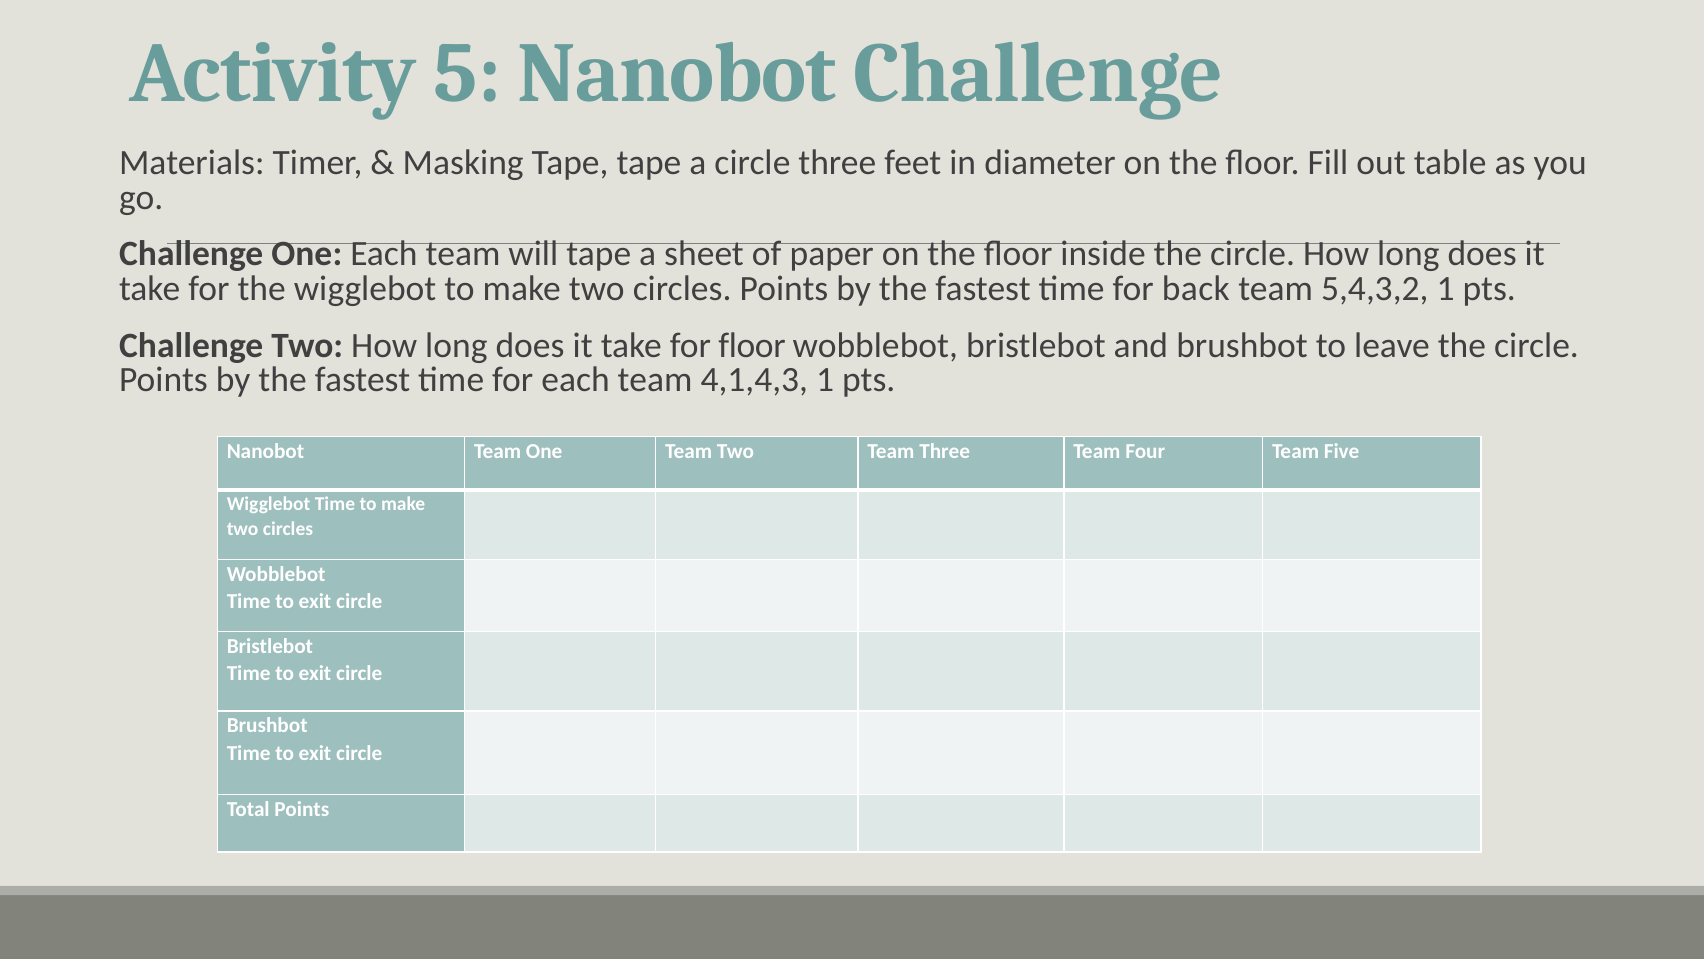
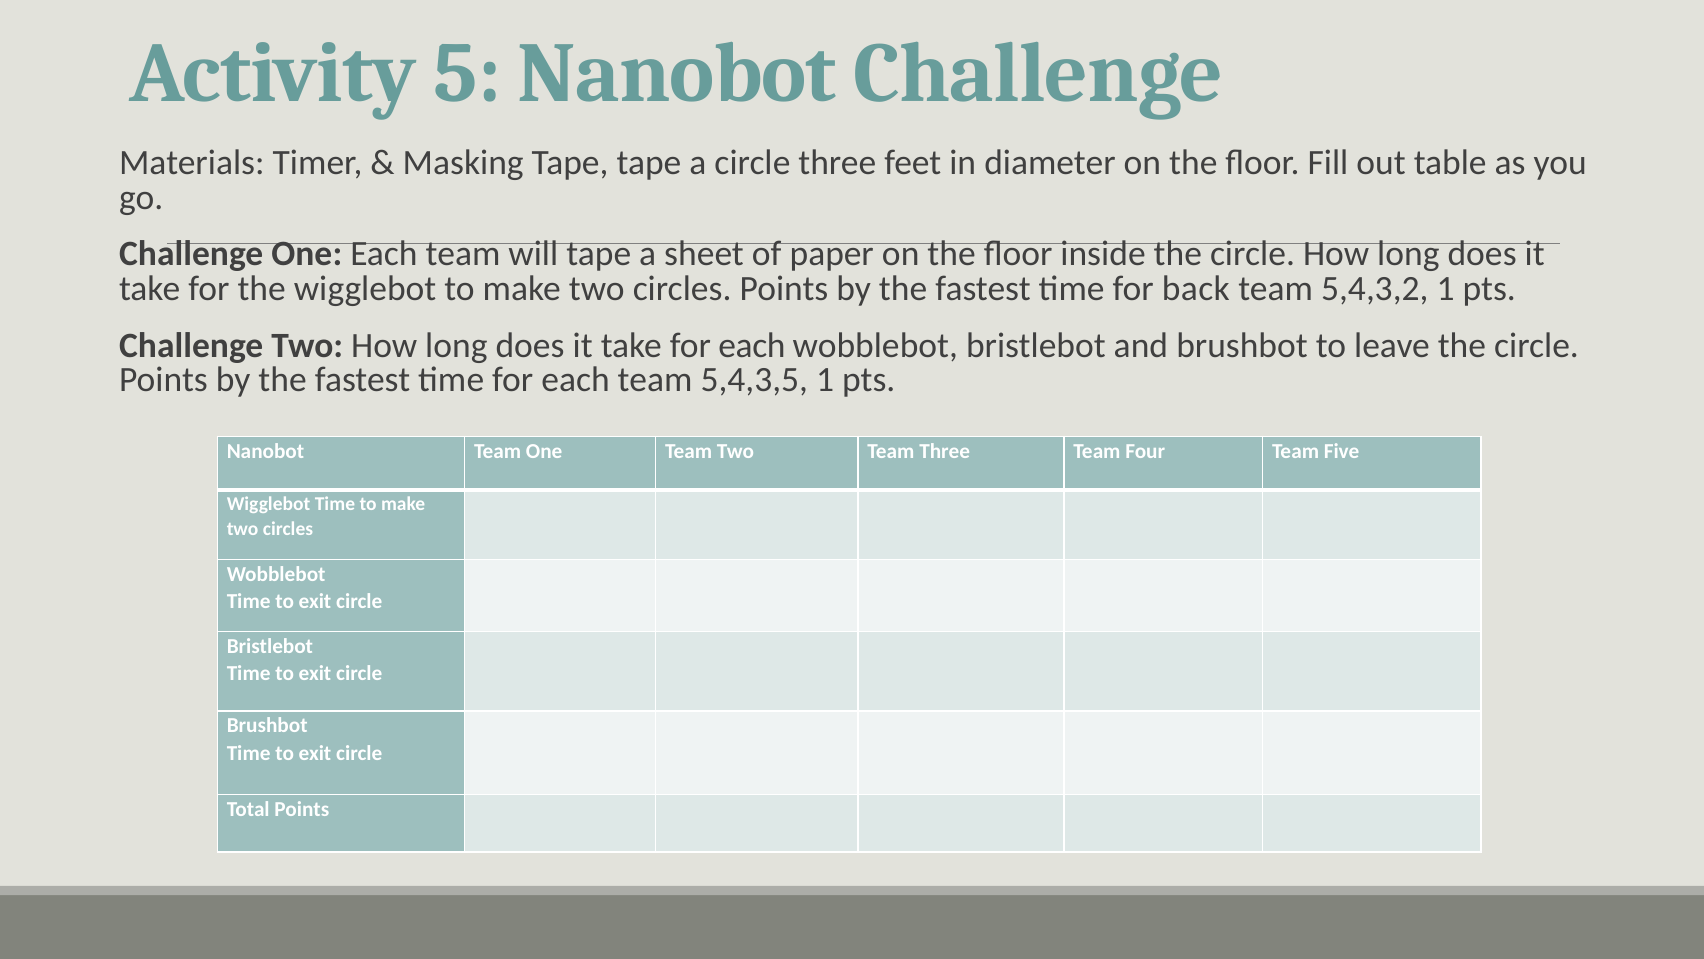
take for floor: floor -> each
4,1,4,3: 4,1,4,3 -> 5,4,3,5
